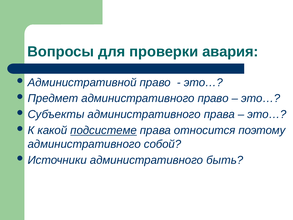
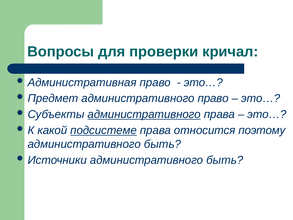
авария: авария -> кричал
Административной: Административной -> Административная
административного at (144, 114) underline: none -> present
собой at (163, 144): собой -> быть
